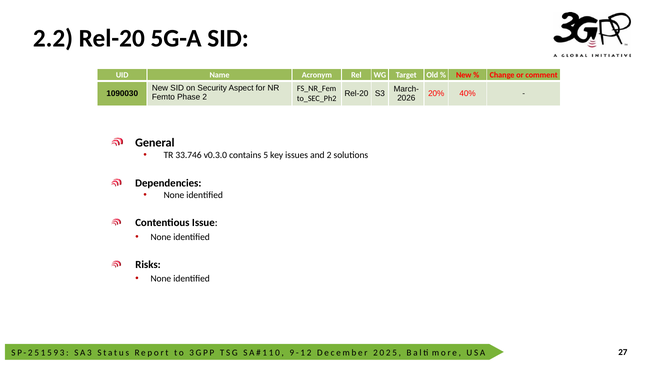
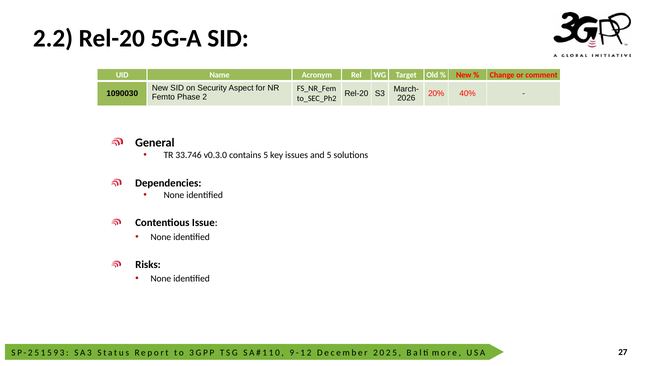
and 2: 2 -> 5
